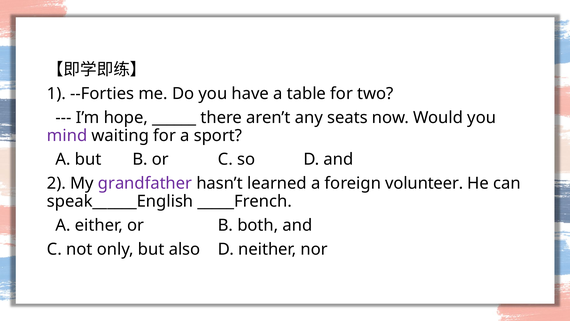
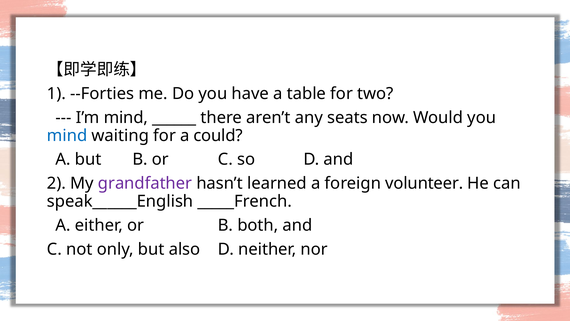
I’m hope: hope -> mind
mind at (67, 135) colour: purple -> blue
sport: sport -> could
